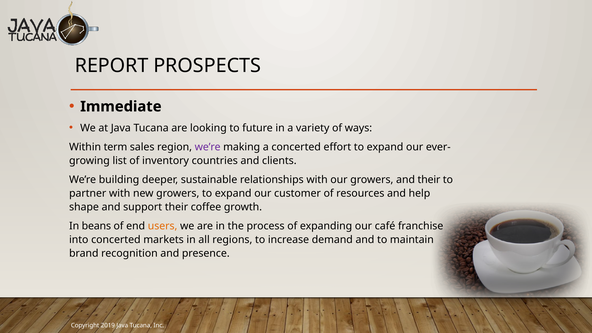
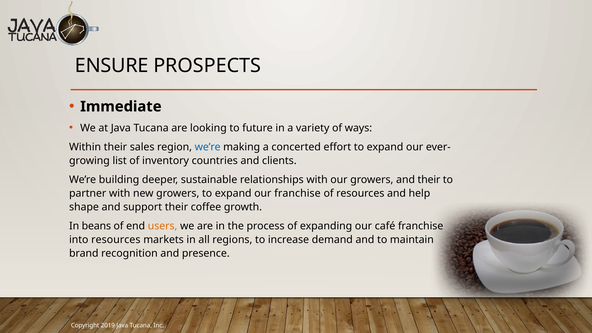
REPORT: REPORT -> ENSURE
Within term: term -> their
we’re at (208, 147) colour: purple -> blue
our customer: customer -> franchise
into concerted: concerted -> resources
